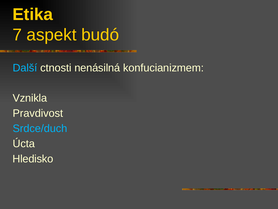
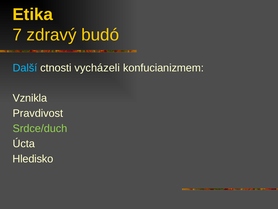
aspekt: aspekt -> zdravý
nenásilná: nenásilná -> vycházeli
Srdce/duch colour: light blue -> light green
